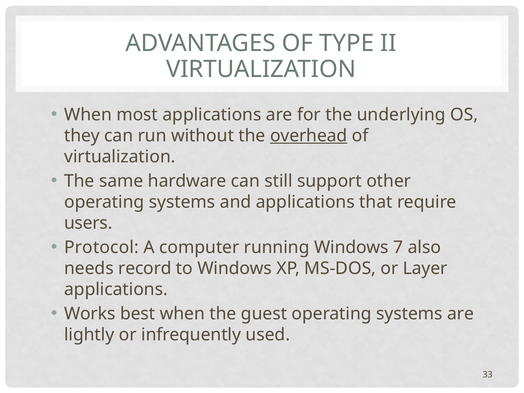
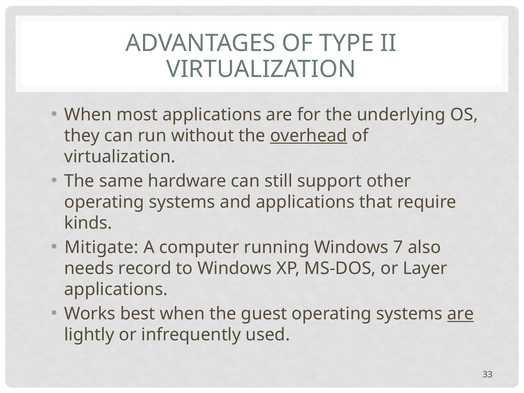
users: users -> kinds
Protocol: Protocol -> Mitigate
are at (461, 314) underline: none -> present
